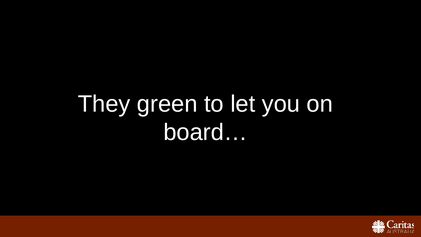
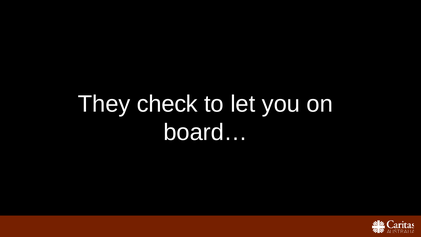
green: green -> check
